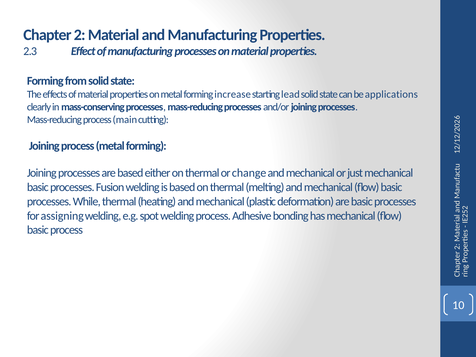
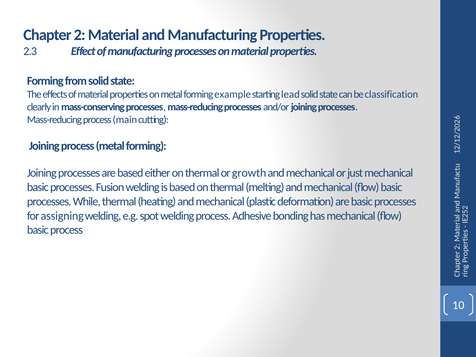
increase: increase -> example
applications: applications -> classification
change: change -> growth
